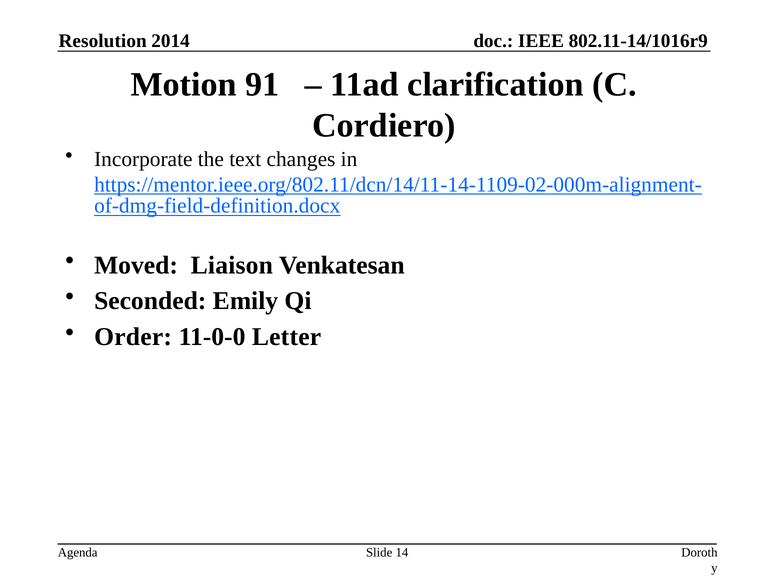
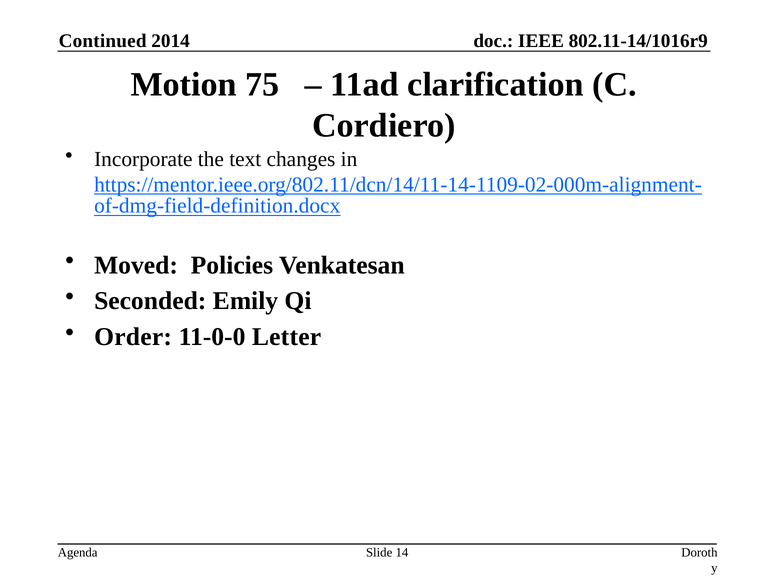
Resolution: Resolution -> Continued
91: 91 -> 75
Liaison: Liaison -> Policies
